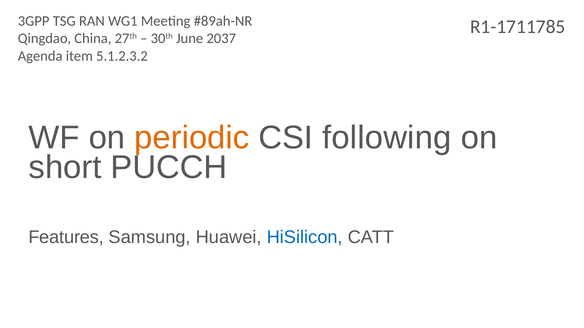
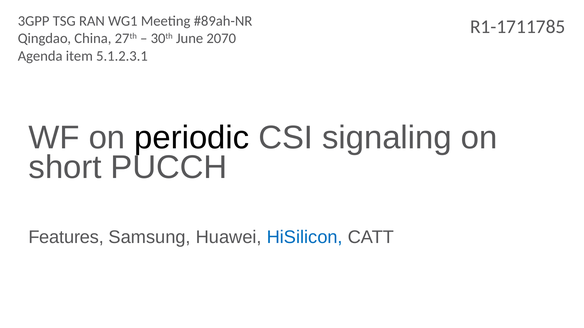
2037: 2037 -> 2070
5.1.2.3.2: 5.1.2.3.2 -> 5.1.2.3.1
periodic colour: orange -> black
following: following -> signaling
